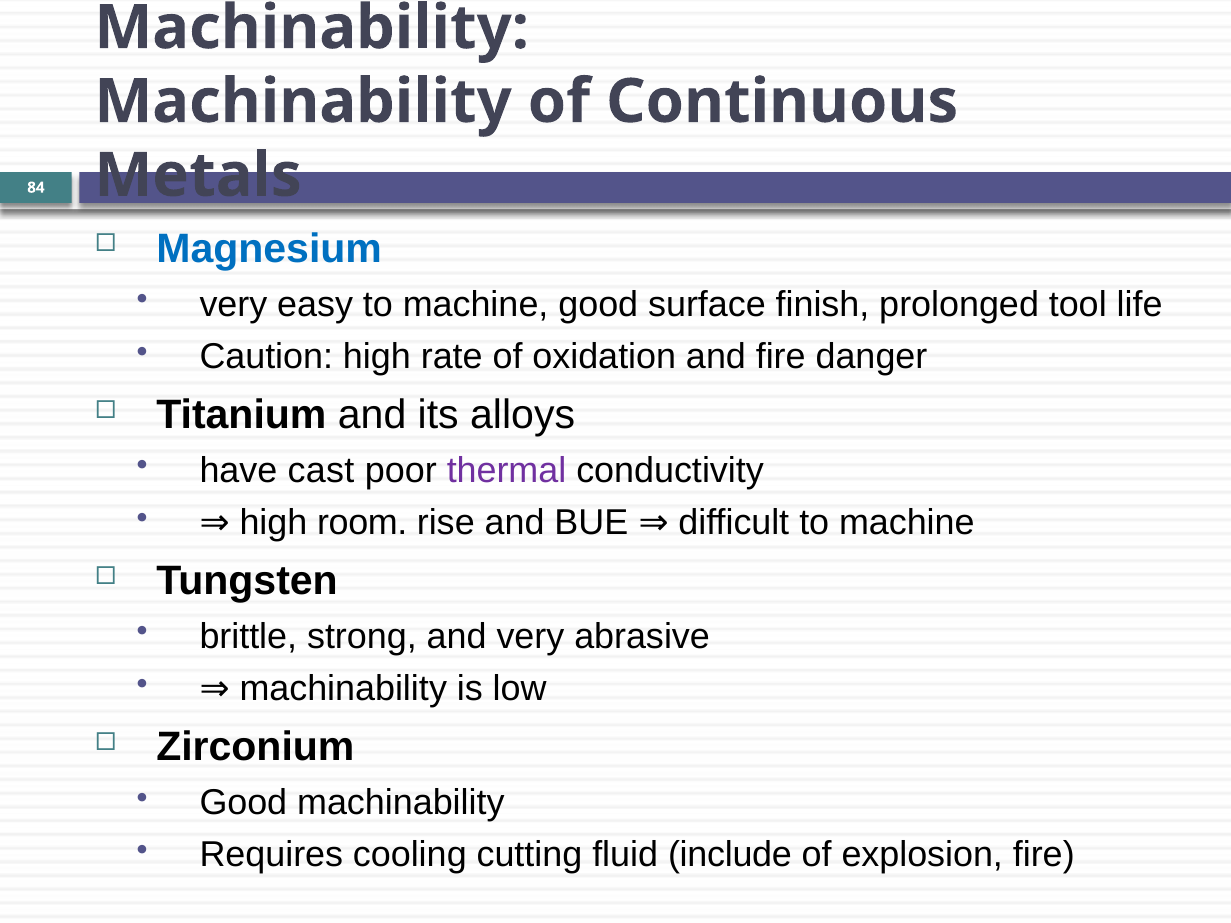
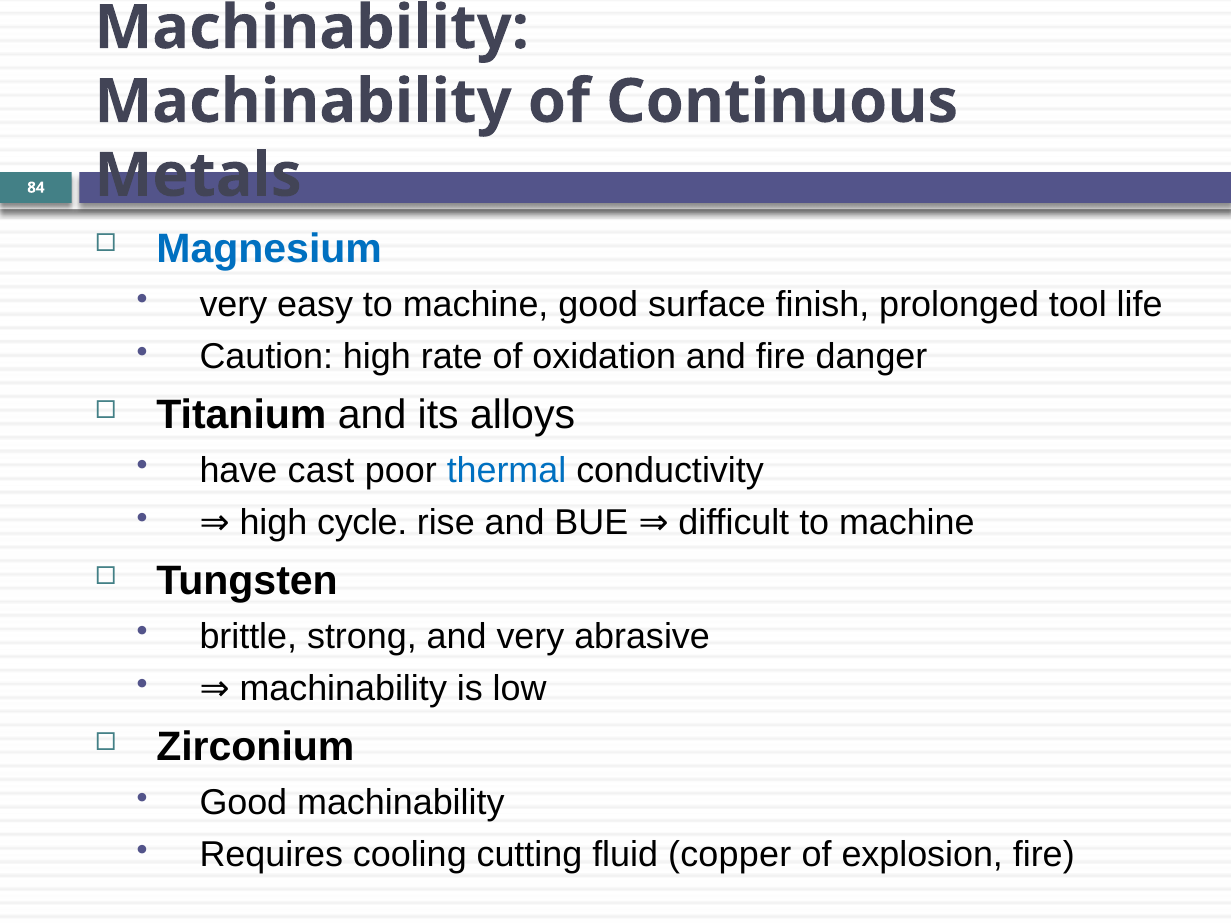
thermal colour: purple -> blue
room: room -> cycle
include: include -> copper
